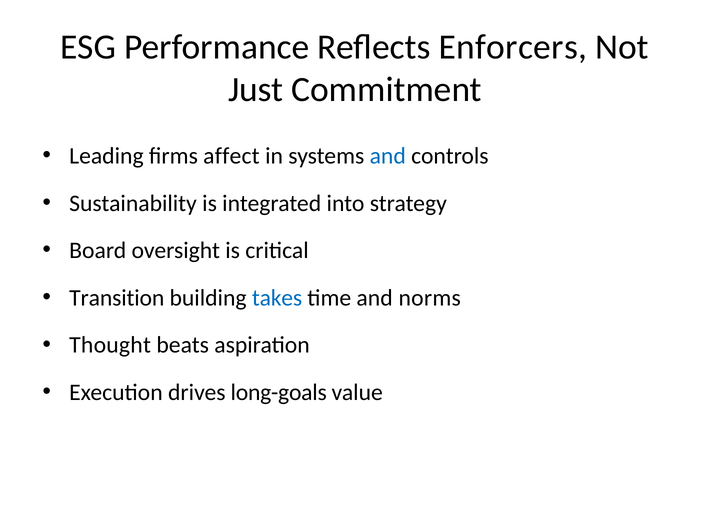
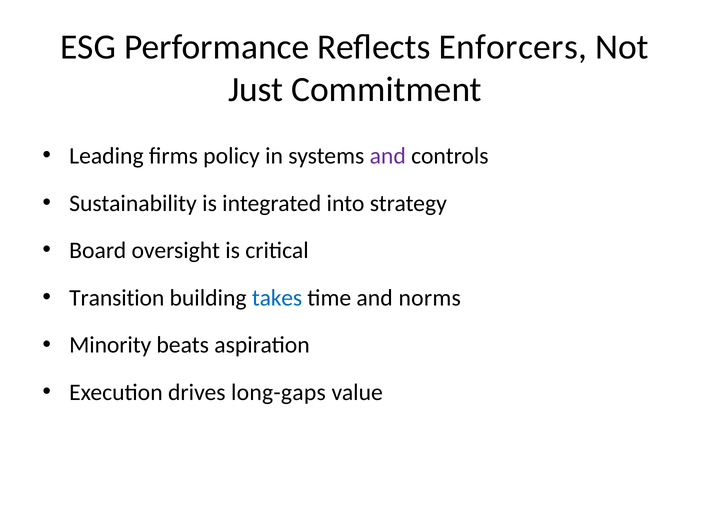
affect: affect -> policy
and at (388, 156) colour: blue -> purple
Thought: Thought -> Minority
long-goals: long-goals -> long-gaps
